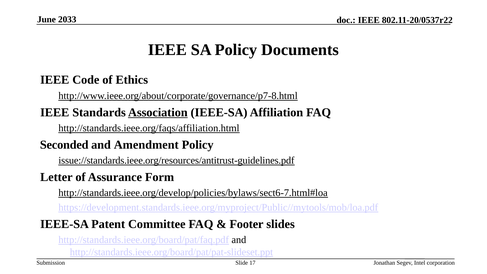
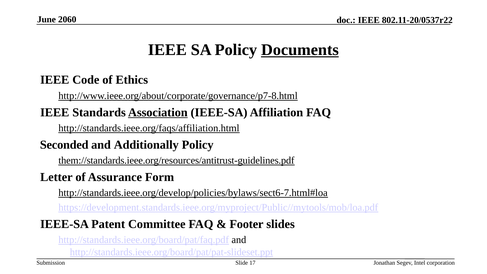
2033: 2033 -> 2060
Documents underline: none -> present
Amendment: Amendment -> Additionally
issue://standards.ieee.org/resources/antitrust-guidelines.pdf: issue://standards.ieee.org/resources/antitrust-guidelines.pdf -> them://standards.ieee.org/resources/antitrust-guidelines.pdf
